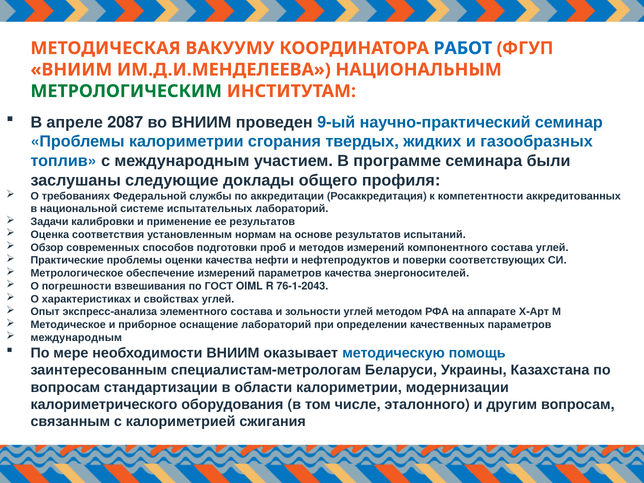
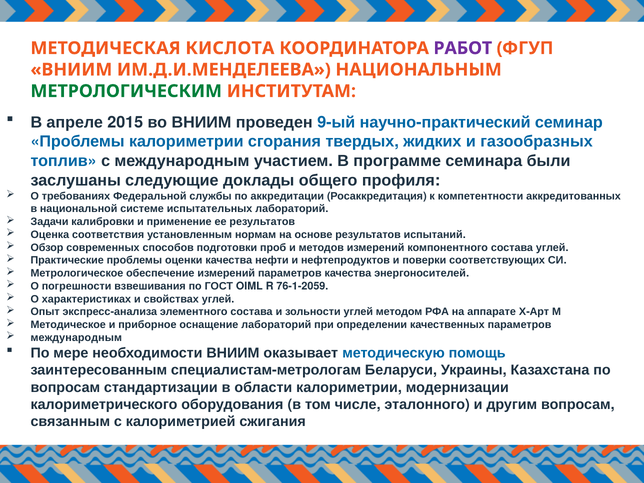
ВАКУУМУ: ВАКУУМУ -> КИСЛОТА
РАБОТ colour: blue -> purple
2087: 2087 -> 2015
76-1-2043: 76-1-2043 -> 76-1-2059
